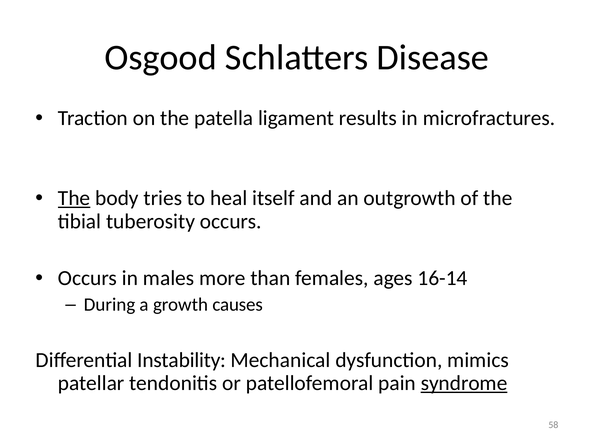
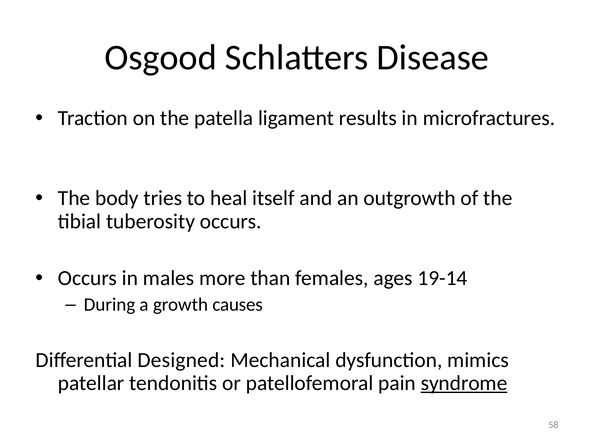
The at (74, 198) underline: present -> none
16-14: 16-14 -> 19-14
Instability: Instability -> Designed
